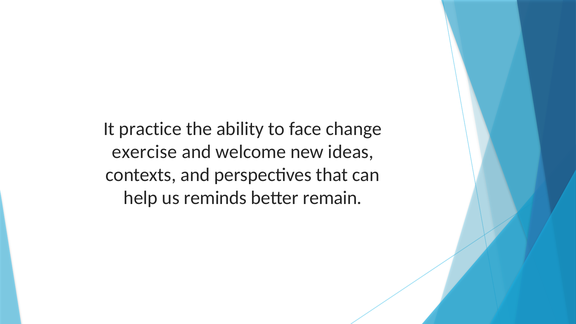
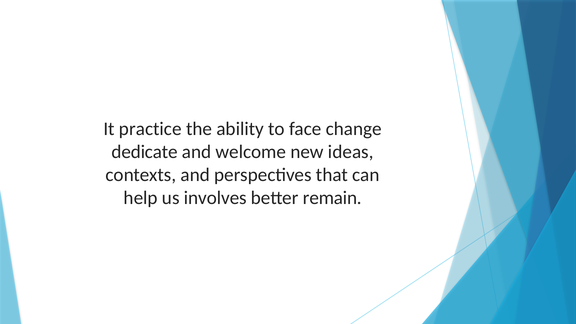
exercise: exercise -> dedicate
reminds: reminds -> involves
